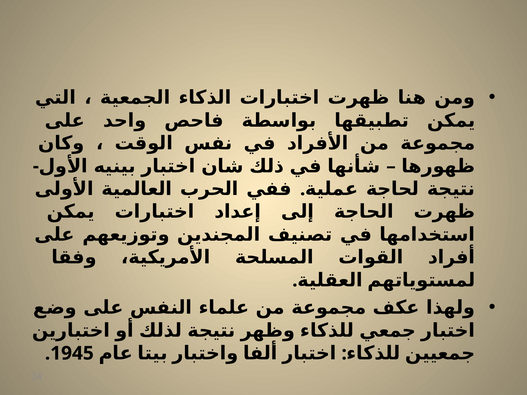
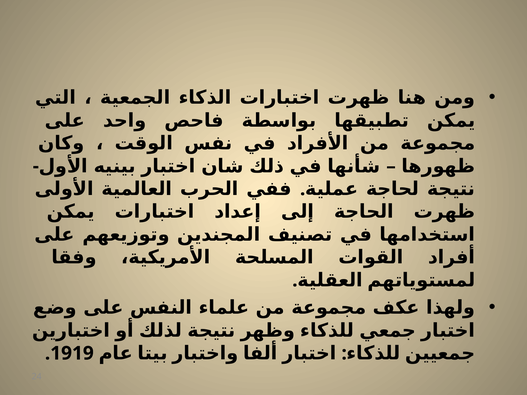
1945: 1945 -> 1919
